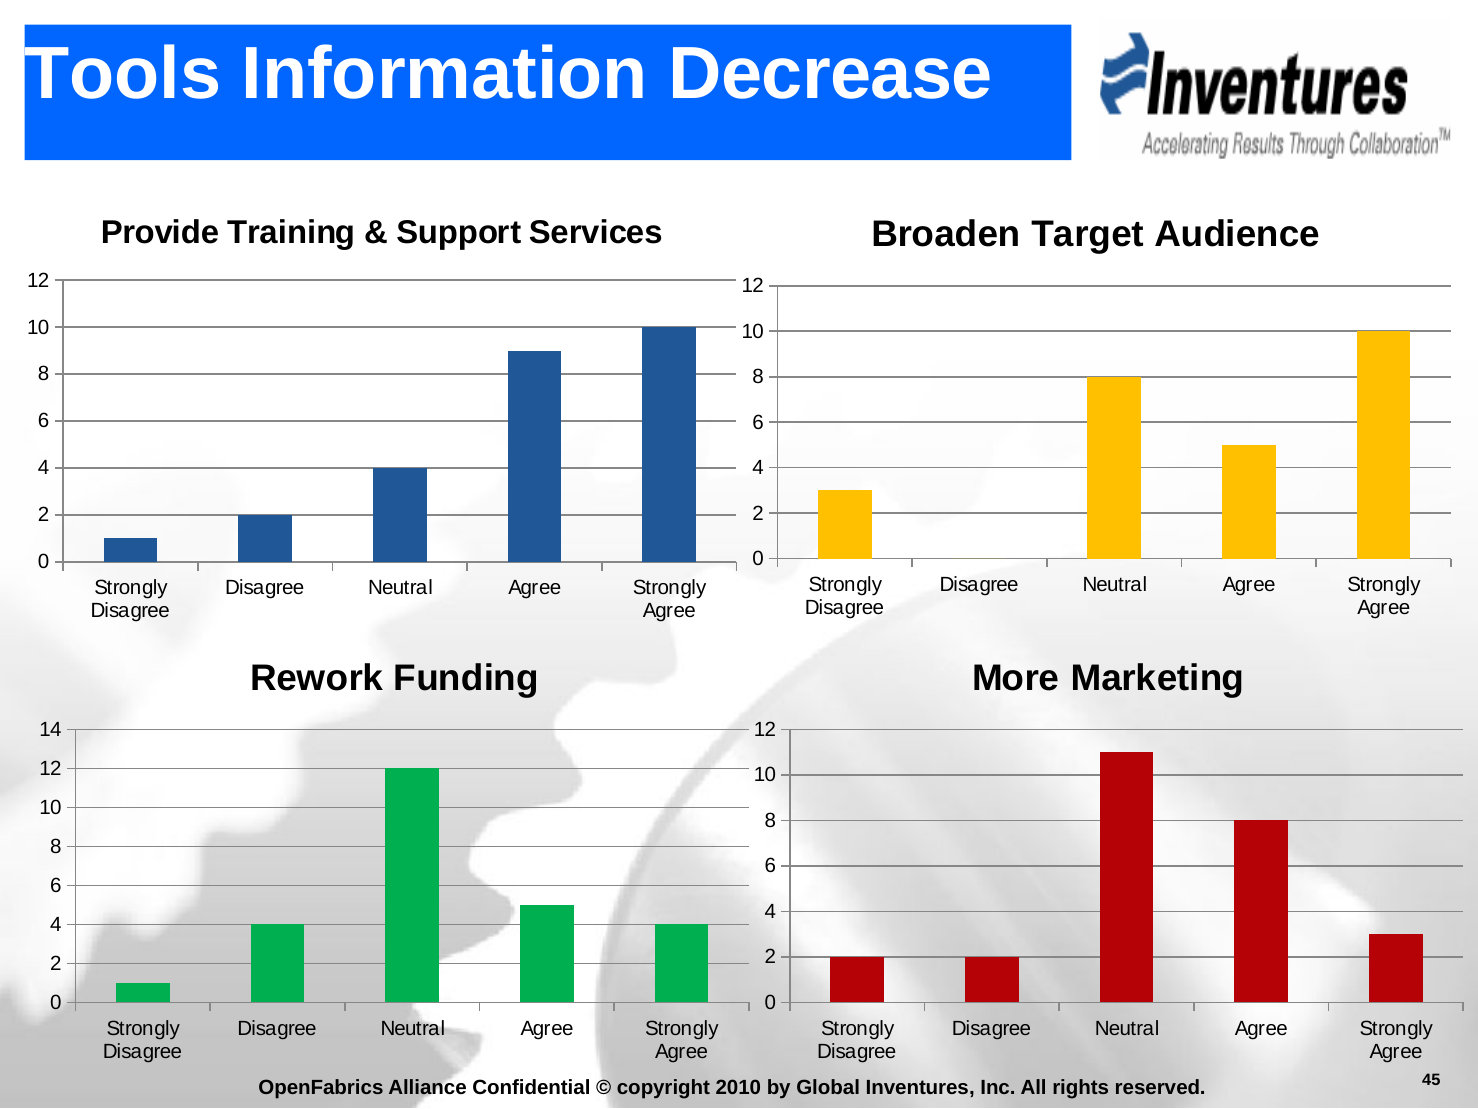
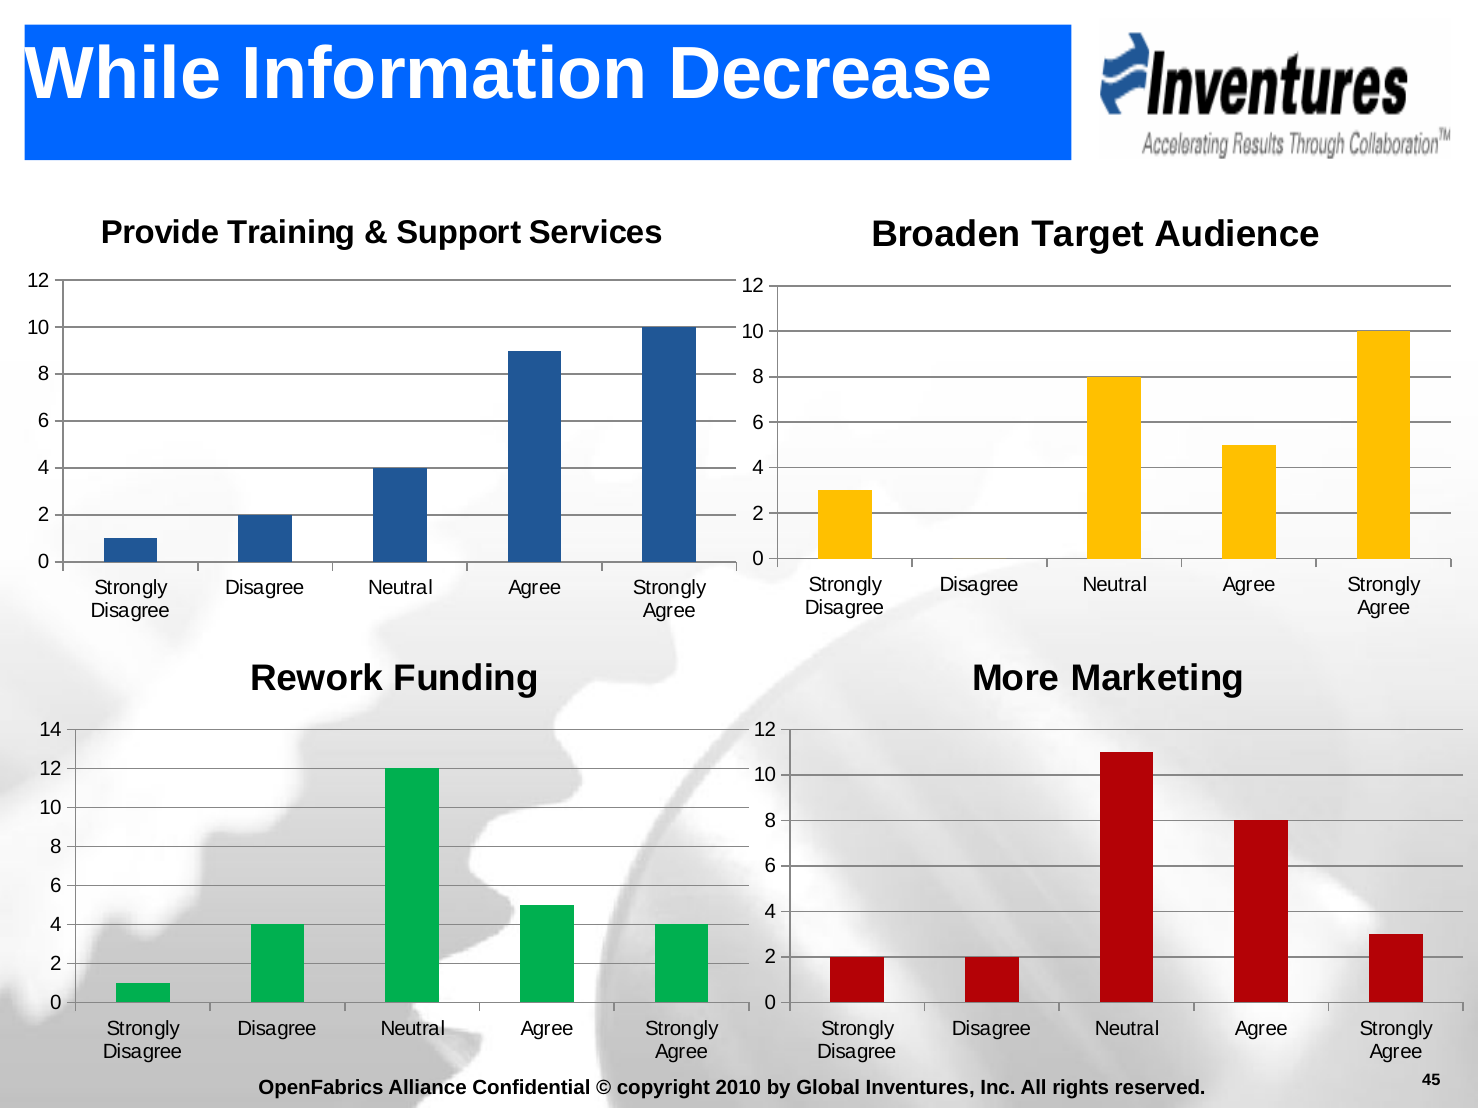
Tools: Tools -> While
